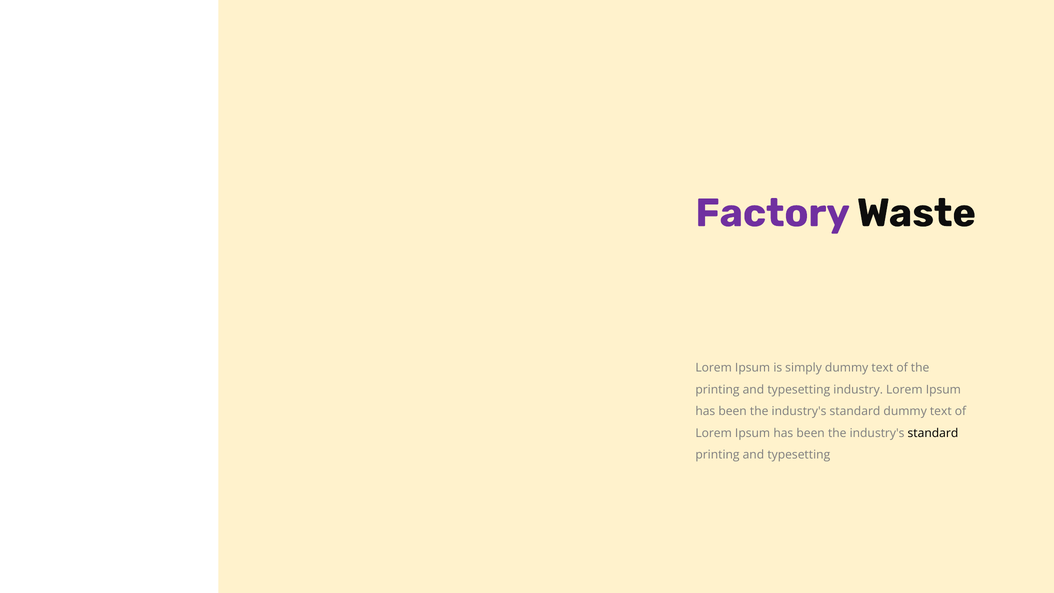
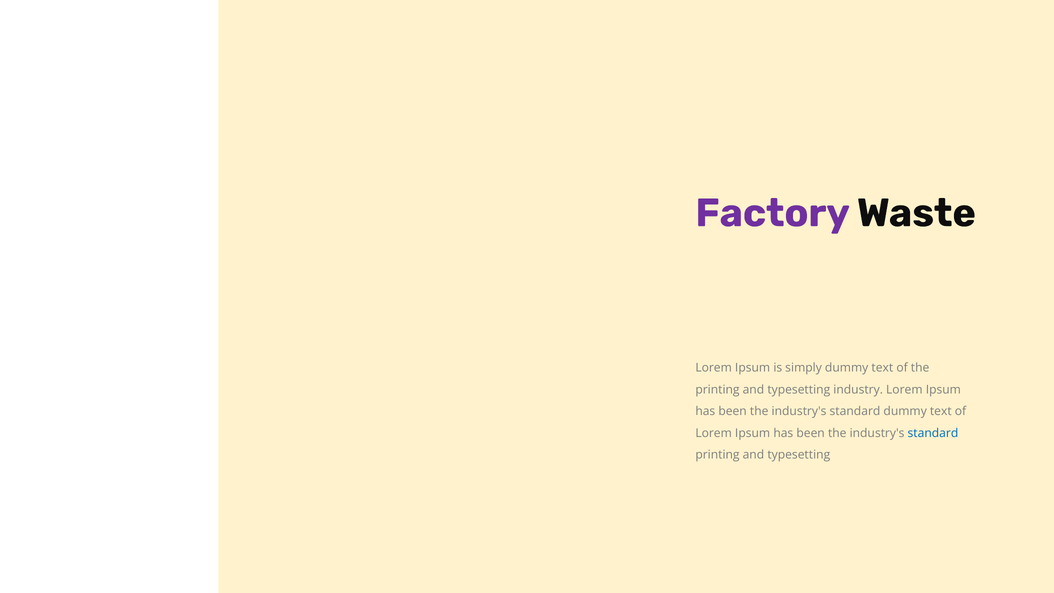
standard at (933, 433) colour: black -> blue
